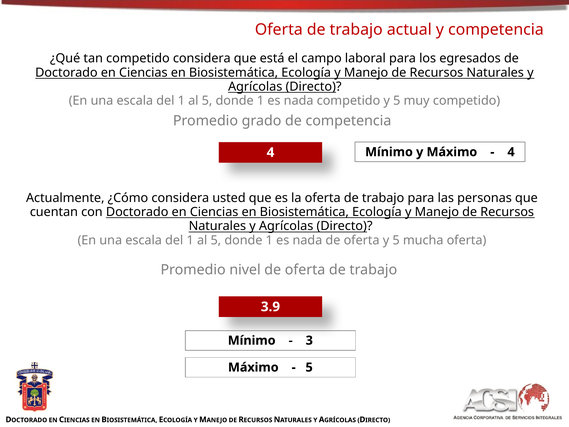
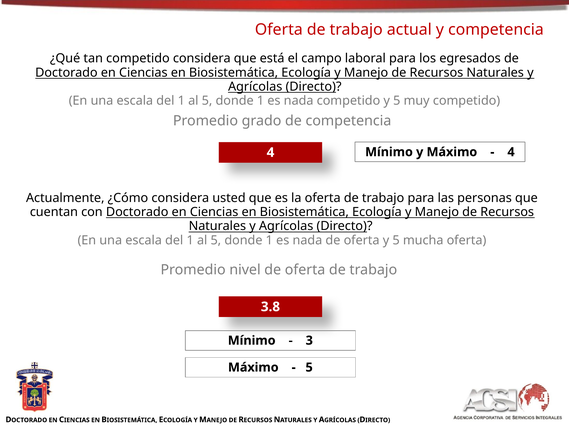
3.9: 3.9 -> 3.8
